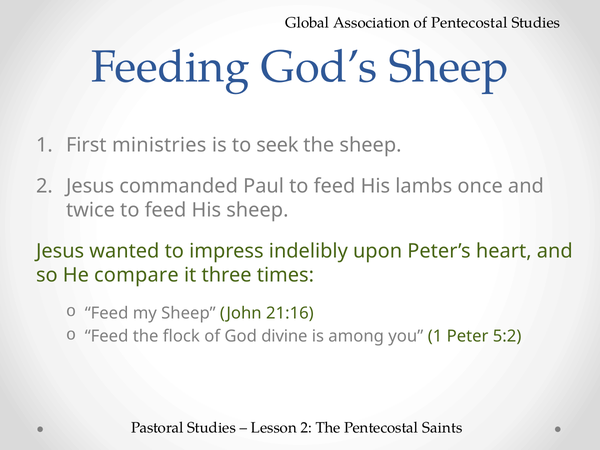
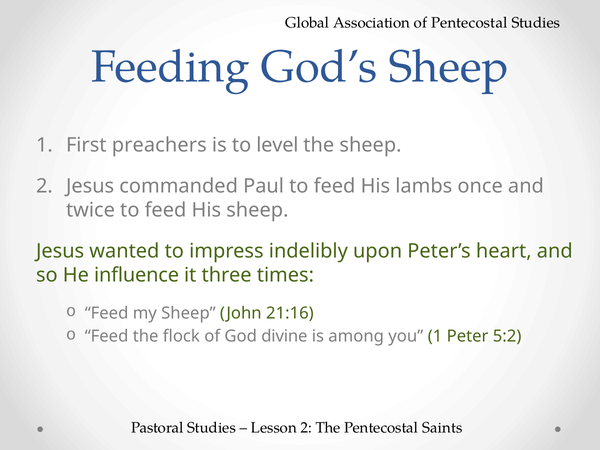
ministries: ministries -> preachers
seek: seek -> level
compare: compare -> influence
